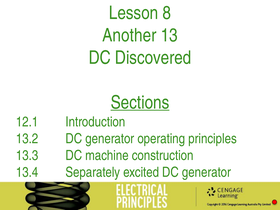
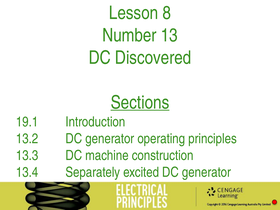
Another: Another -> Number
12.1: 12.1 -> 19.1
